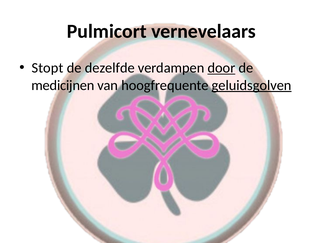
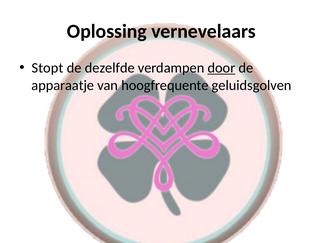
Pulmicort: Pulmicort -> Oplossing
medicijnen: medicijnen -> apparaatje
geluidsgolven underline: present -> none
